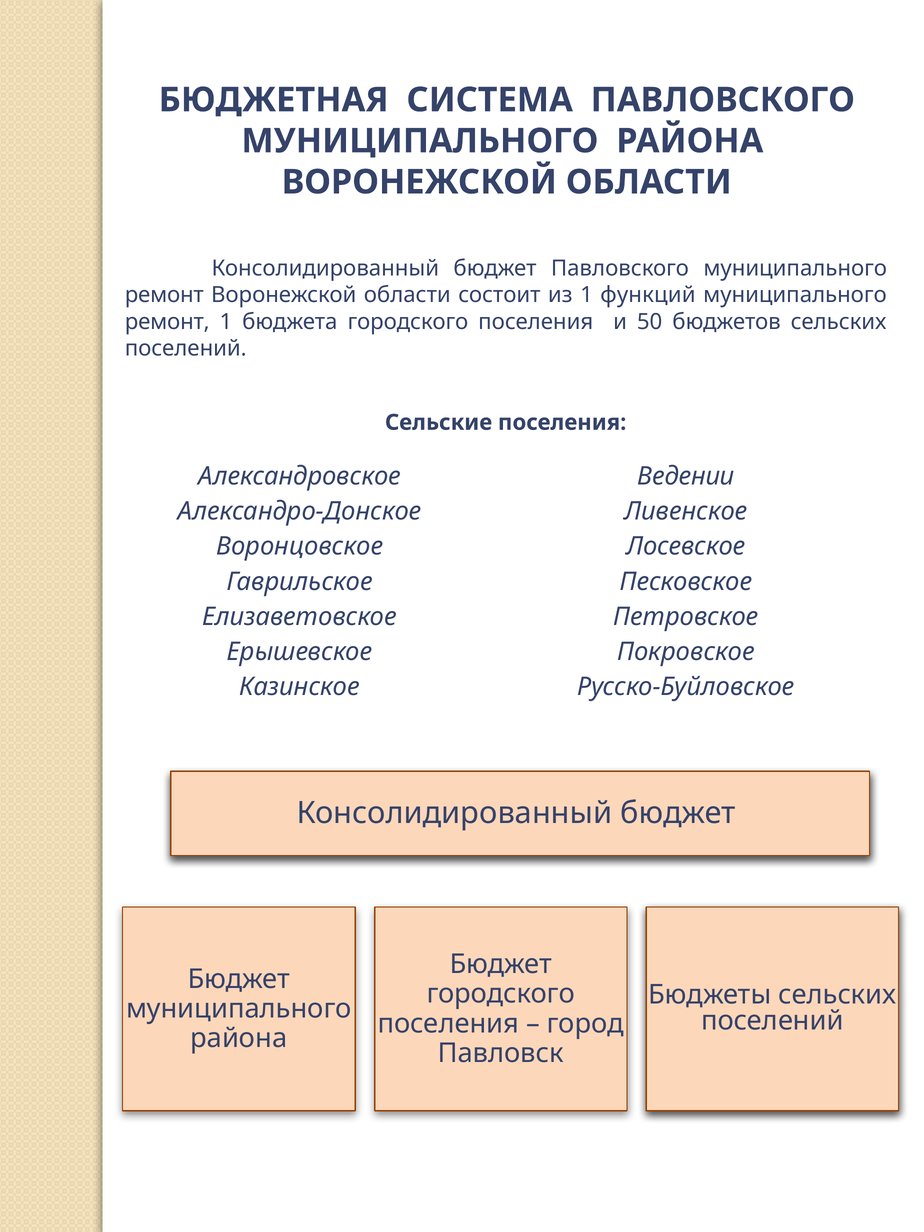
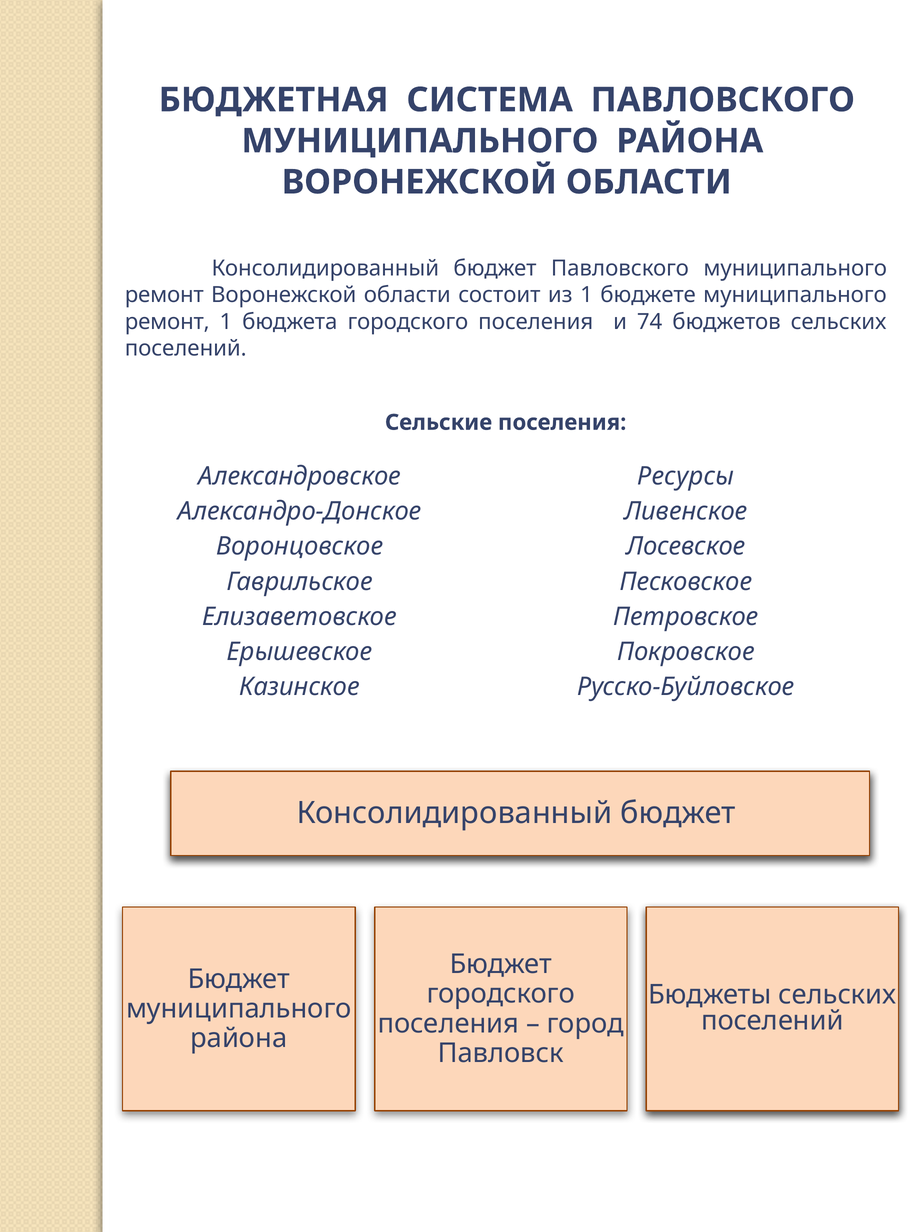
функций: функций -> бюджете
50: 50 -> 74
Ведении: Ведении -> Ресурсы
